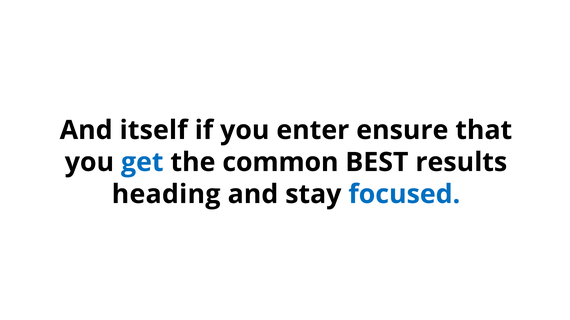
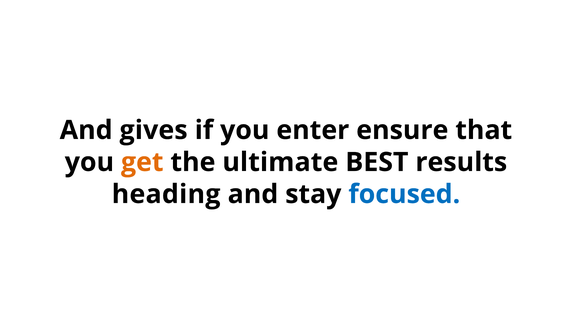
itself: itself -> gives
get colour: blue -> orange
common: common -> ultimate
